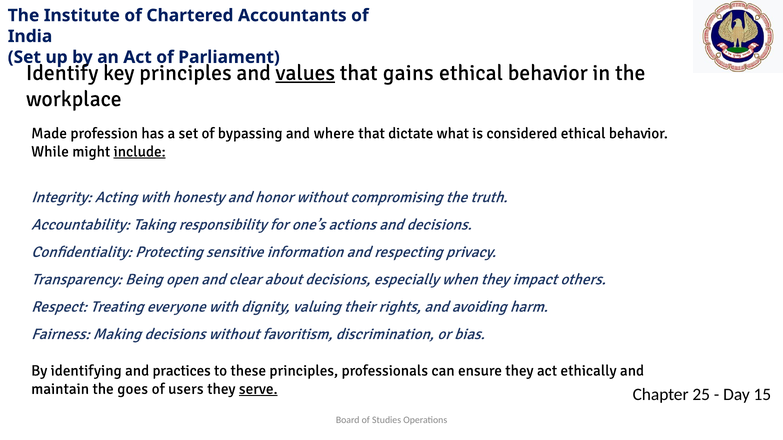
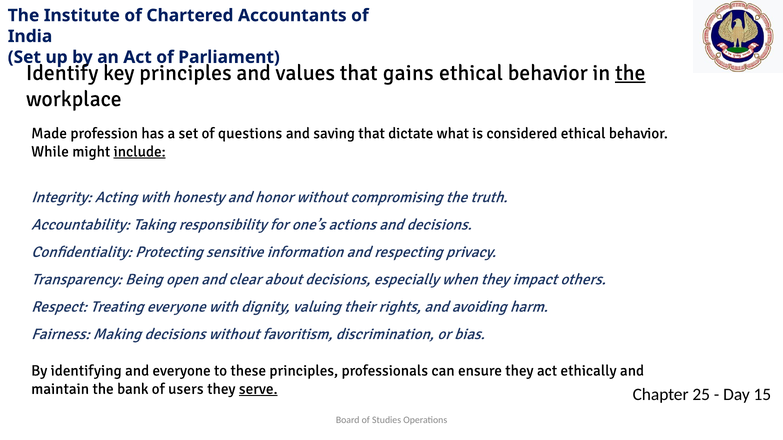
values underline: present -> none
the at (630, 73) underline: none -> present
bypassing: bypassing -> questions
where: where -> saving
and practices: practices -> everyone
goes: goes -> bank
